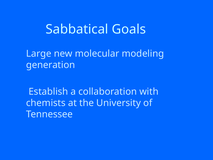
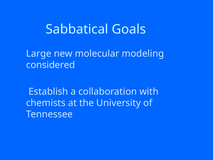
generation: generation -> considered
